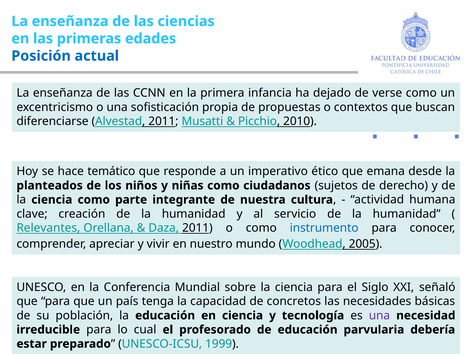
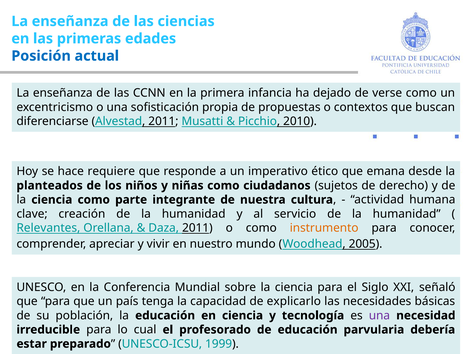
temático: temático -> requiere
instrumento colour: blue -> orange
concretos: concretos -> explicarlo
